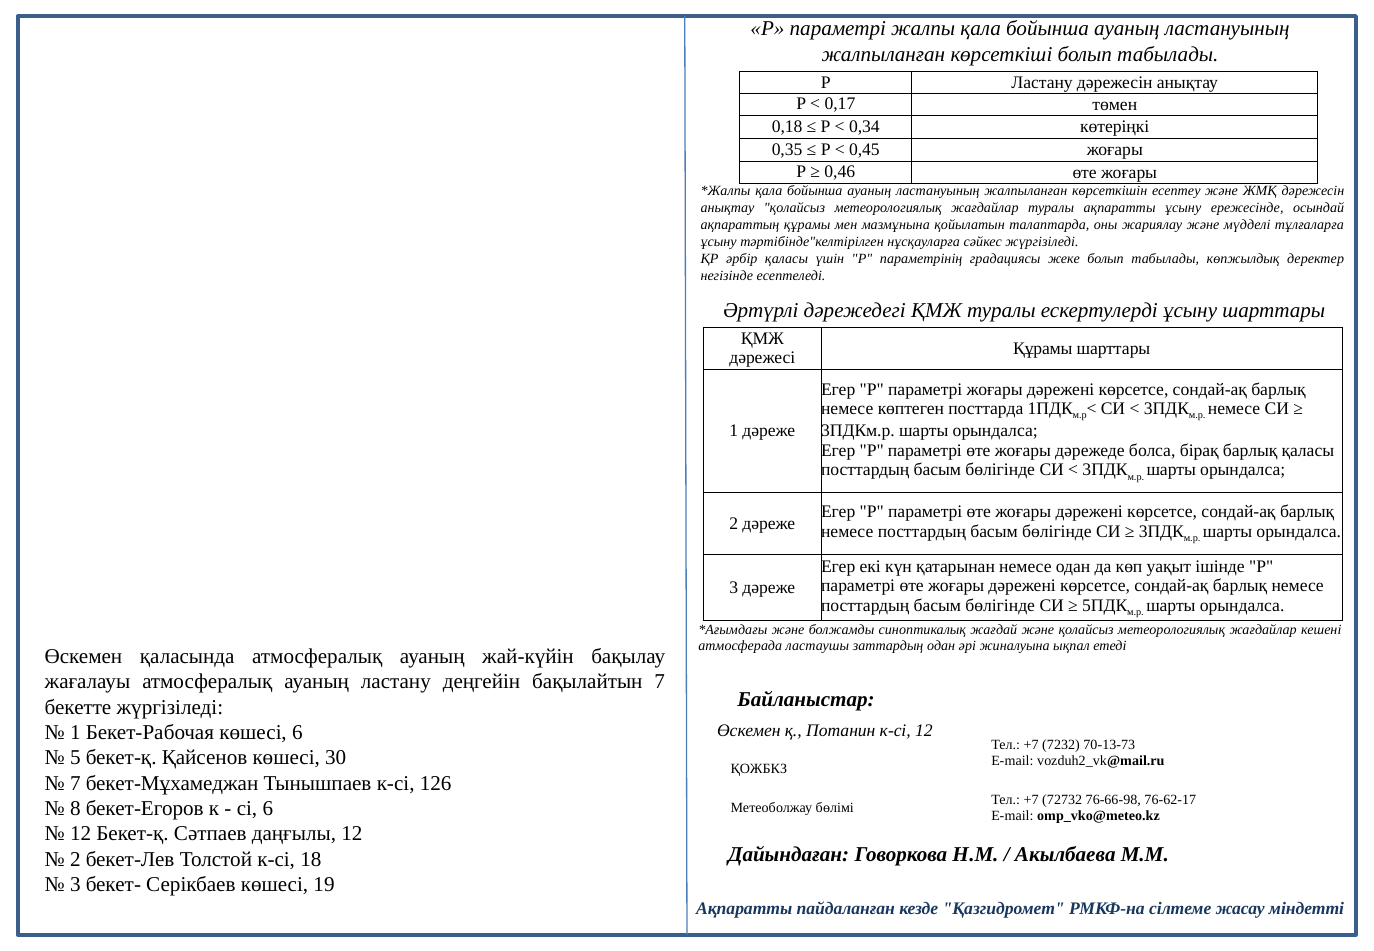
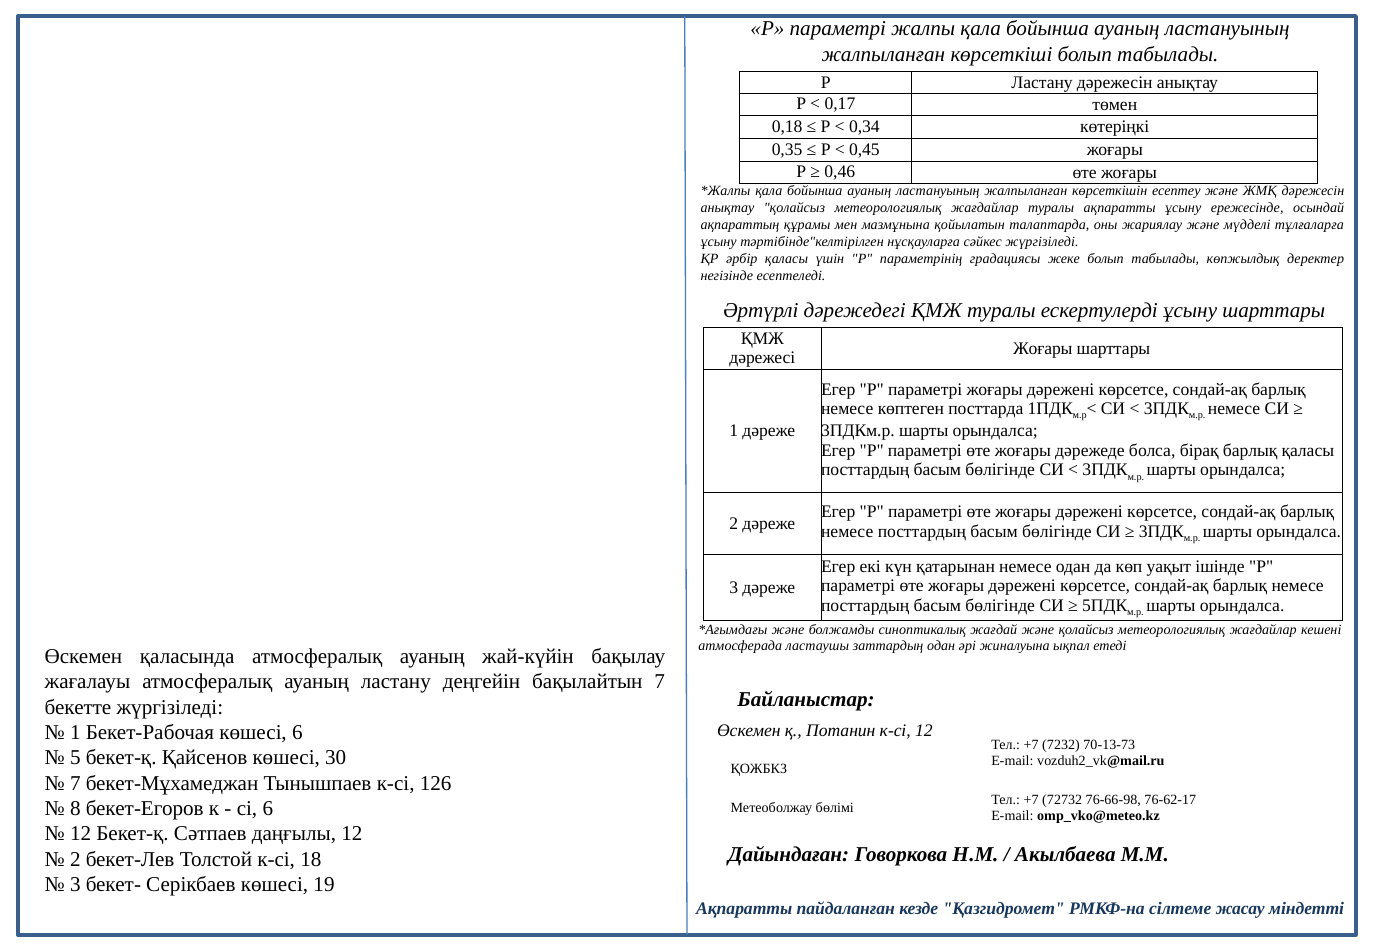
Құрамы at (1043, 348): Құрамы -> Жоғары
